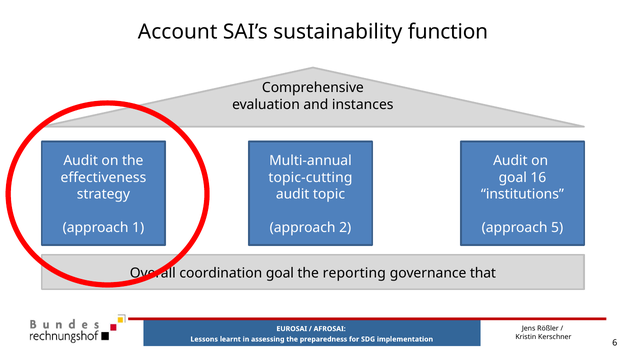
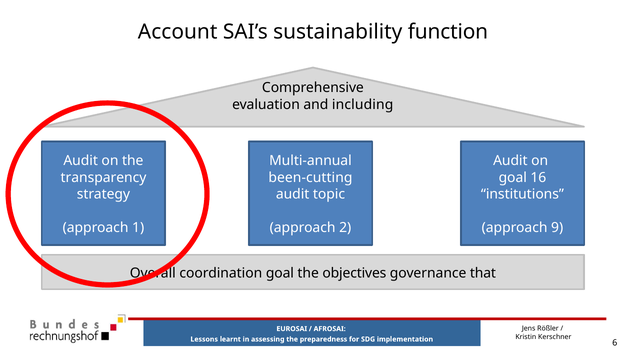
instances: instances -> including
effectiveness: effectiveness -> transparency
topic-cutting: topic-cutting -> been-cutting
5: 5 -> 9
reporting: reporting -> objectives
